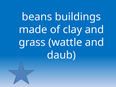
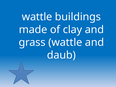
beans at (37, 17): beans -> wattle
